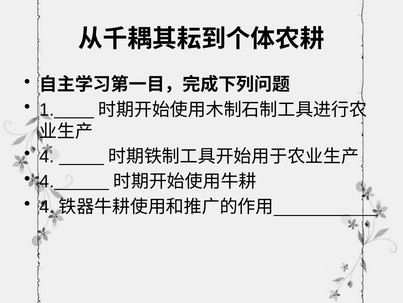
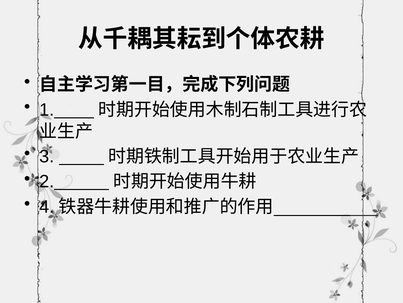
4 at (47, 156): 4 -> 3
4 at (47, 181): 4 -> 2
